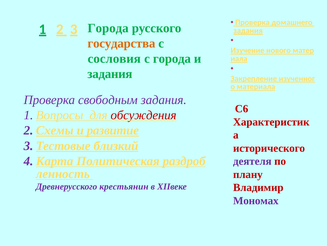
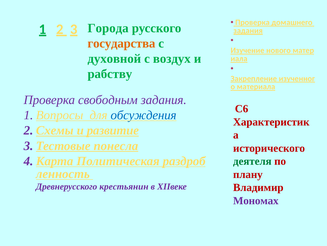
сословия: сословия -> духовной
с города: города -> воздух
задания at (110, 74): задания -> рабству
обсуждения colour: red -> blue
близкий: близкий -> понесла
деятеля colour: purple -> green
